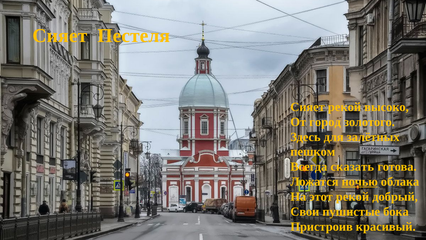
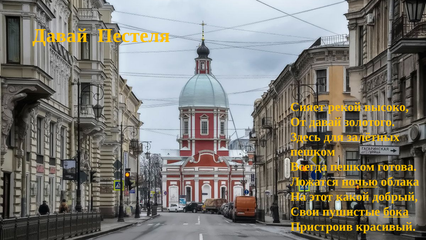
Сияет at (60, 36): Сияет -> Давай
От город: город -> давай
Всегда сказать: сказать -> пешком
этот рекой: рекой -> какой
бока underline: none -> present
